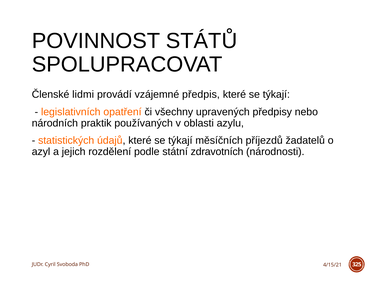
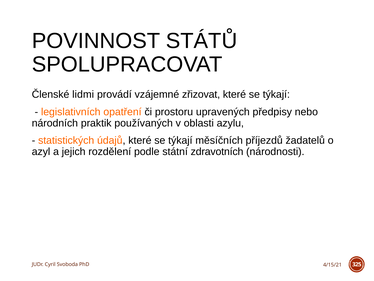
předpis: předpis -> zřizovat
všechny: všechny -> prostoru
